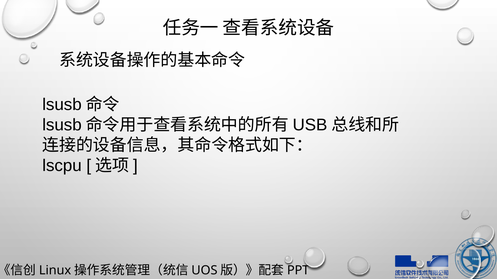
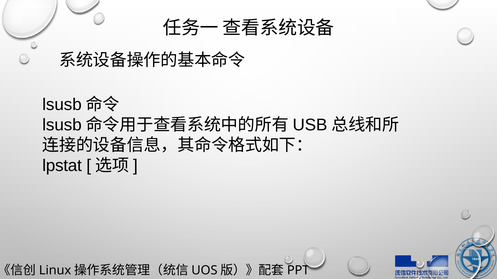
lscpu: lscpu -> lpstat
